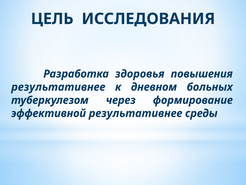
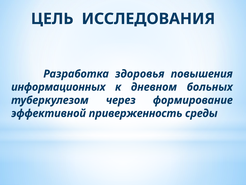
результативнее at (58, 87): результативнее -> информационных
эффективной результативнее: результативнее -> приверженность
